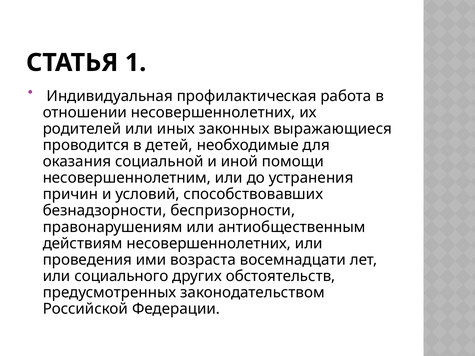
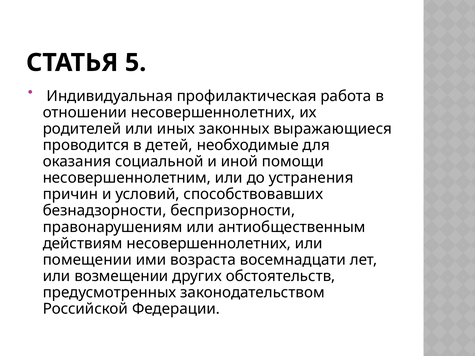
1: 1 -> 5
проведения: проведения -> помещении
социального: социального -> возмещении
